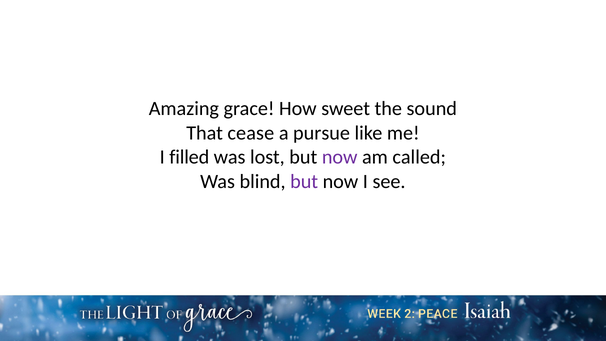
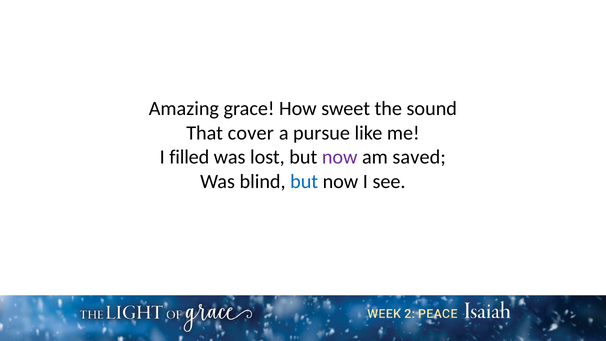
cease: cease -> cover
called: called -> saved
but at (304, 181) colour: purple -> blue
